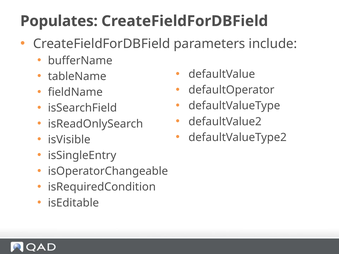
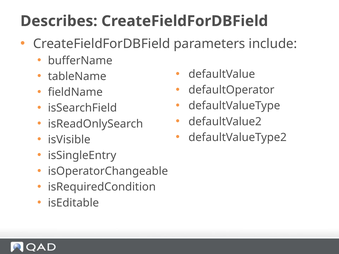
Populates: Populates -> Describes
